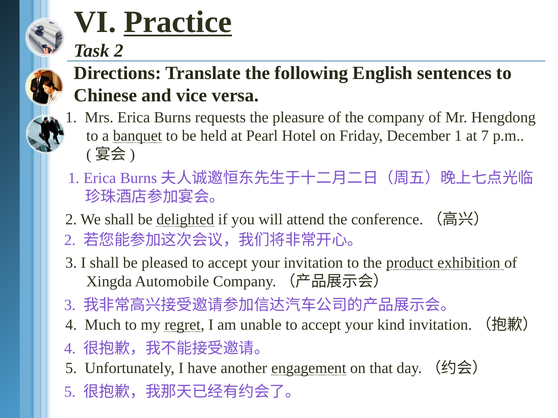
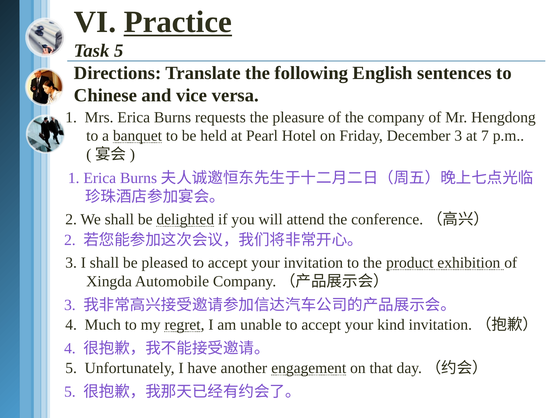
Task 2: 2 -> 5
December 1: 1 -> 3
